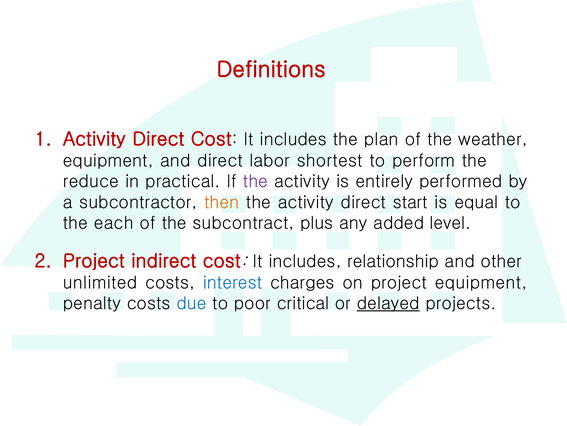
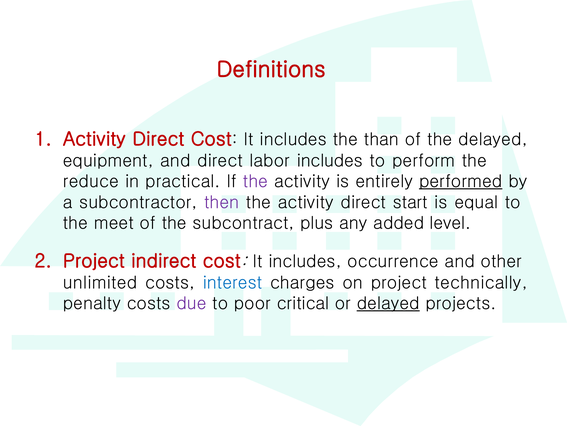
plan: plan -> than
the weather: weather -> delayed
labor shortest: shortest -> includes
performed underline: none -> present
then colour: orange -> purple
each: each -> meet
relationship: relationship -> occurrence
project equipment: equipment -> technically
due colour: blue -> purple
